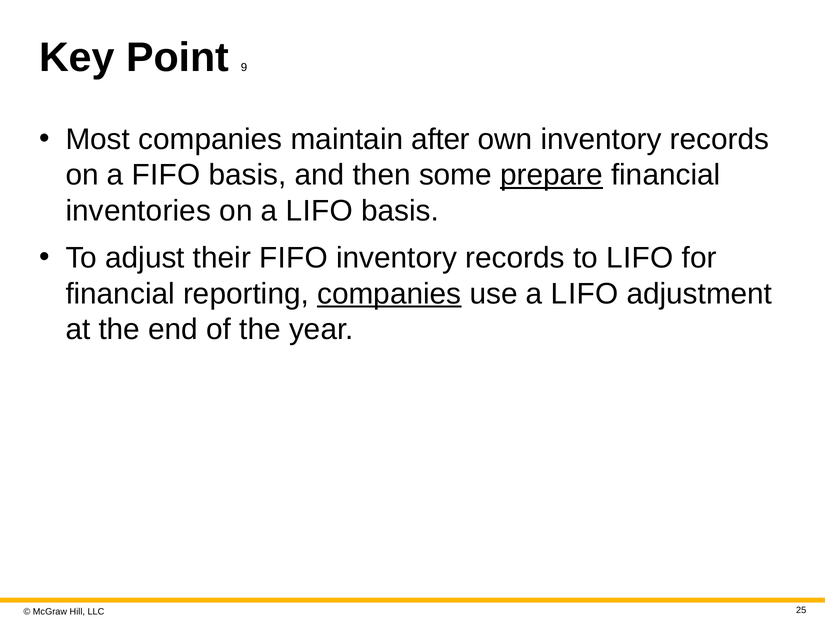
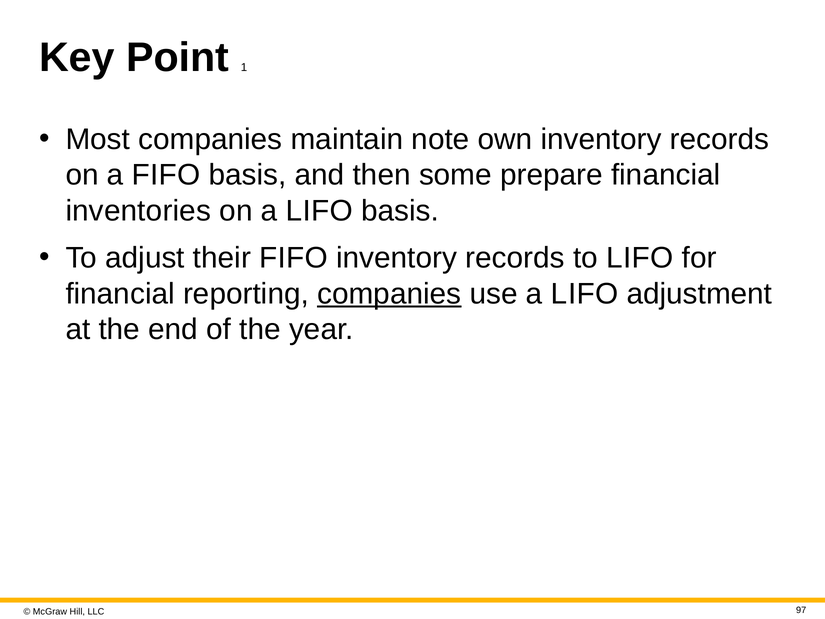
9: 9 -> 1
after: after -> note
prepare underline: present -> none
25: 25 -> 97
